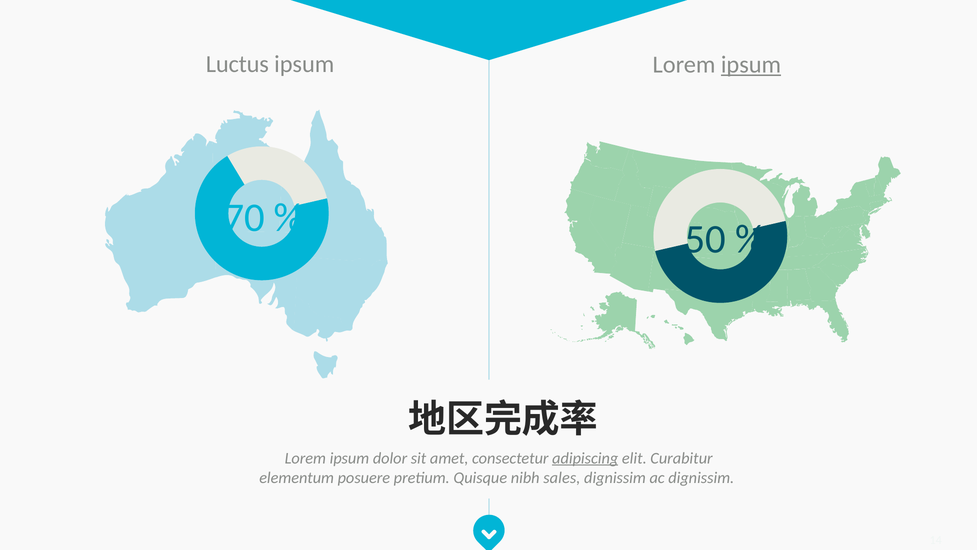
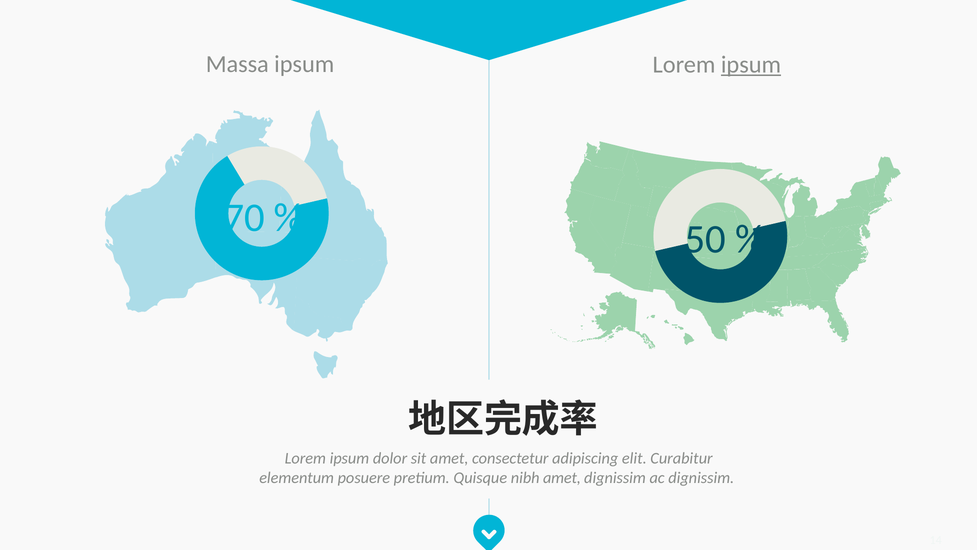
Luctus: Luctus -> Massa
adipiscing underline: present -> none
nibh sales: sales -> amet
